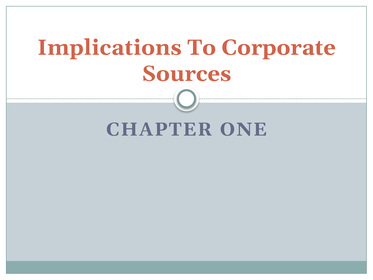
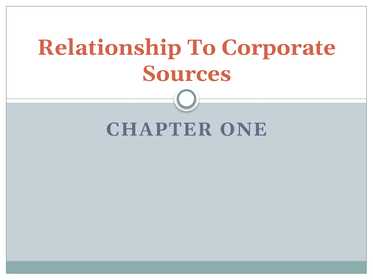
Implications: Implications -> Relationship
